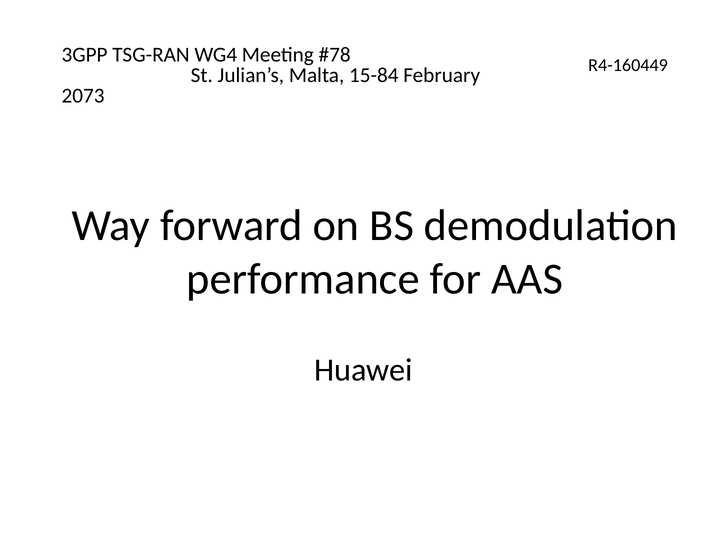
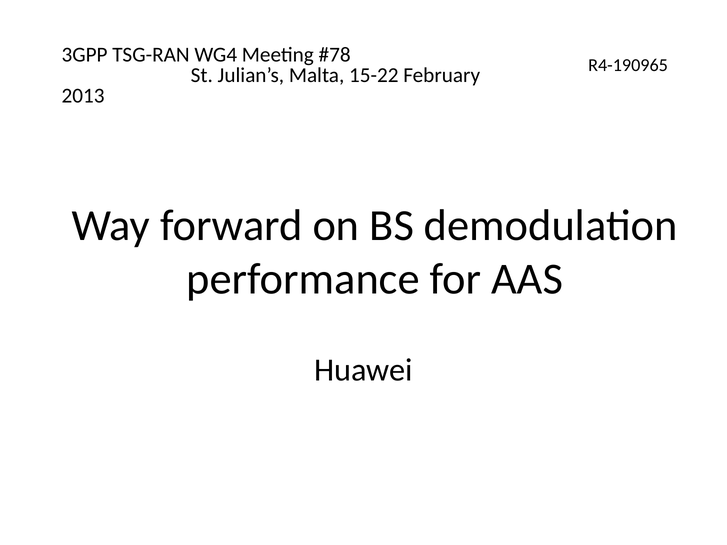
R4-160449: R4-160449 -> R4-190965
15-84: 15-84 -> 15-22
2073: 2073 -> 2013
